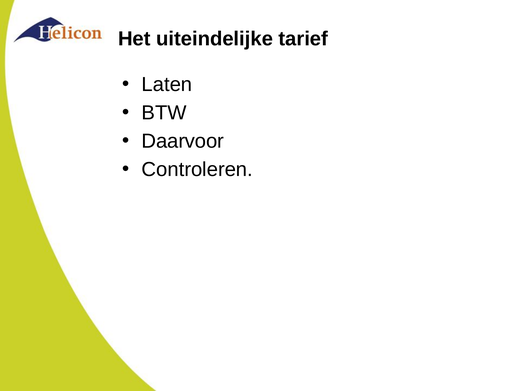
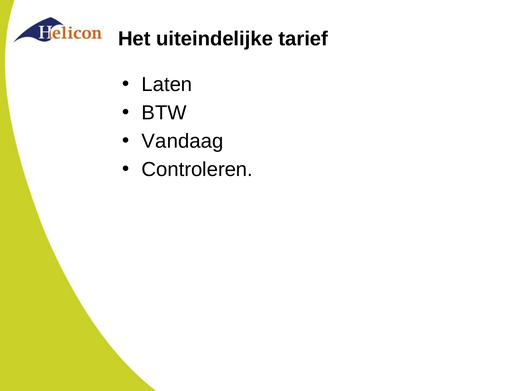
Daarvoor: Daarvoor -> Vandaag
